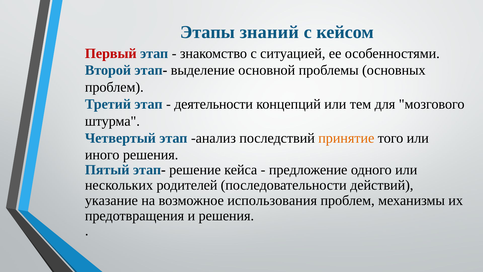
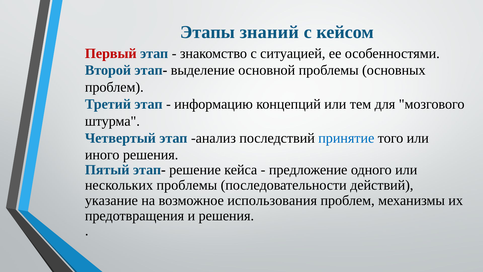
деятельности: деятельности -> информацию
принятие colour: orange -> blue
нескольких родителей: родителей -> проблемы
